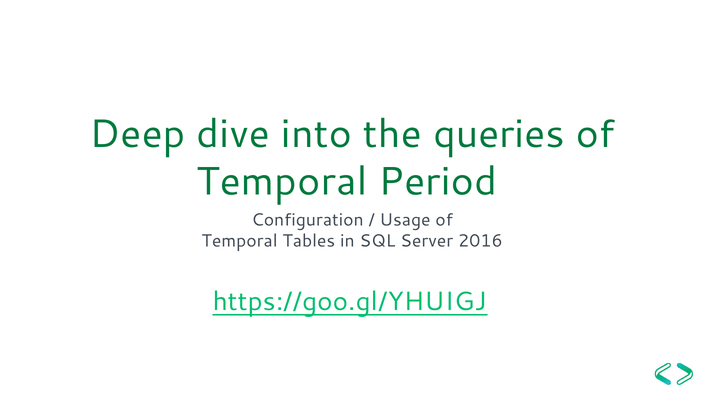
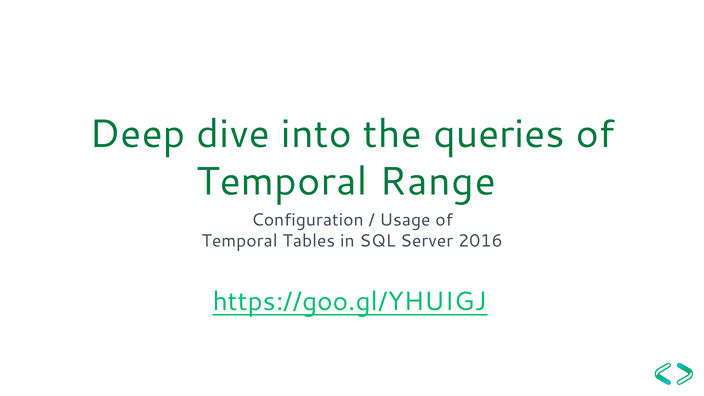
Period: Period -> Range
